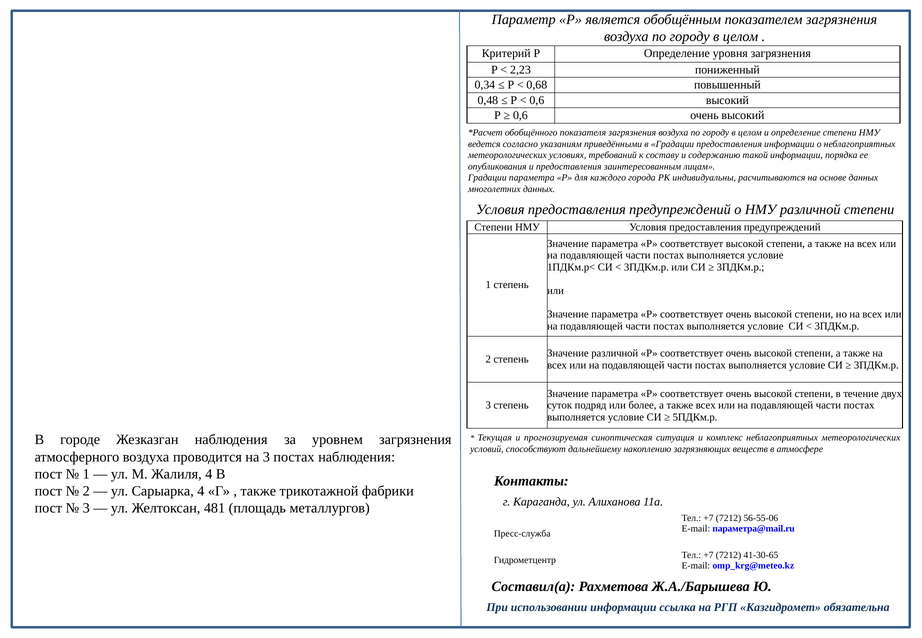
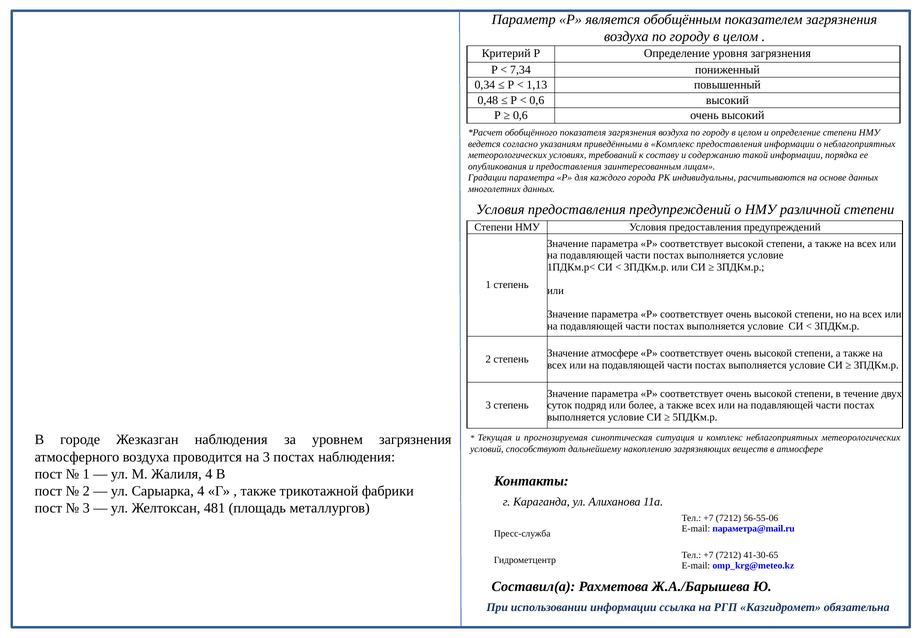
2,23: 2,23 -> 7,34
0,68: 0,68 -> 1,13
в Градации: Градации -> Комплекс
Значение различной: различной -> атмосфере
